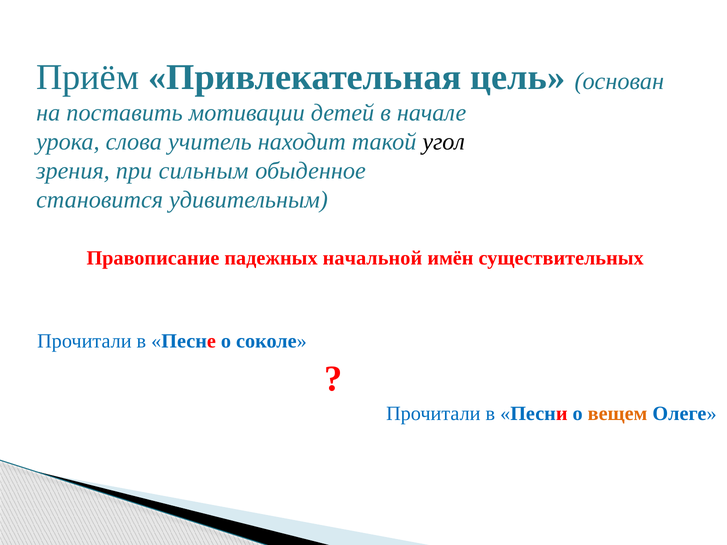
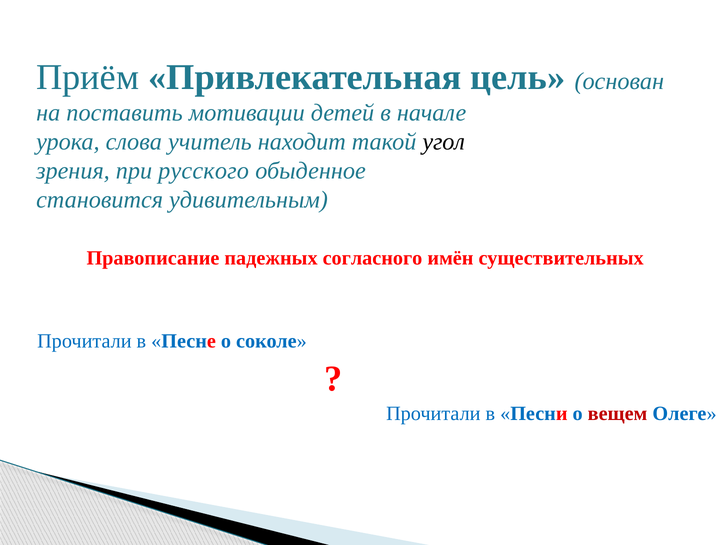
сильным: сильным -> русского
начальной: начальной -> согласного
вещем colour: orange -> red
